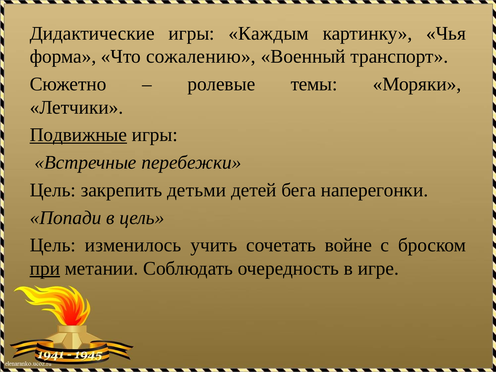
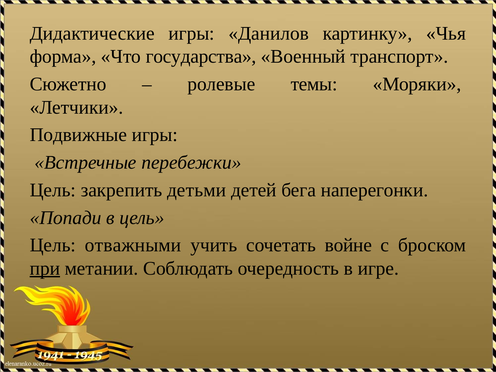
Каждым: Каждым -> Данилов
сожалению: сожалению -> государства
Подвижные underline: present -> none
изменилось: изменилось -> отважными
